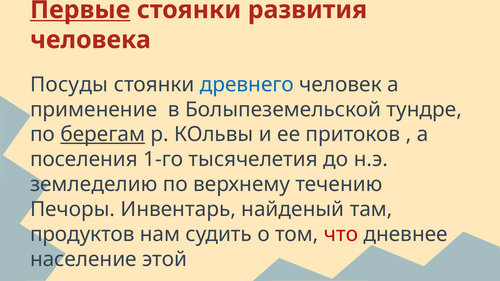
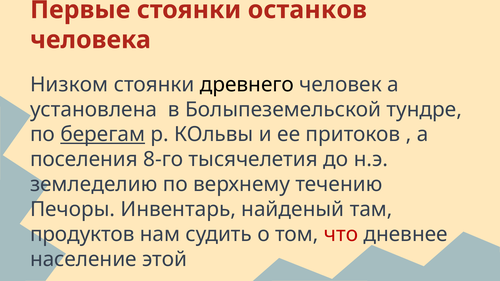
Первые underline: present -> none
развития: развития -> останков
Посуды: Посуды -> Низком
древнего colour: blue -> black
применение: применение -> установлена
1-го: 1-го -> 8-го
